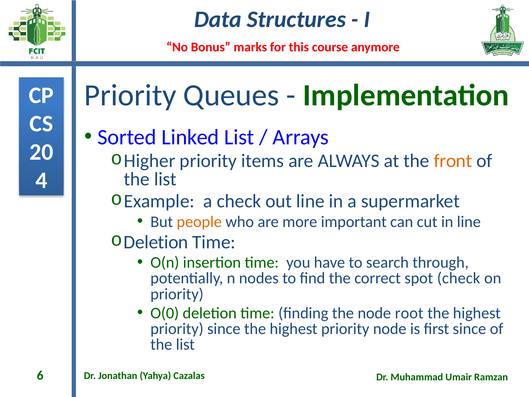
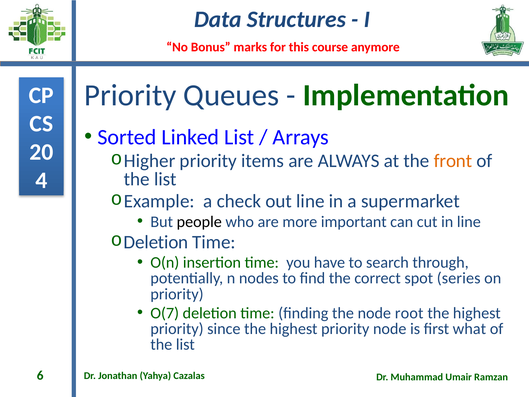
people colour: orange -> black
spot check: check -> series
O(0: O(0 -> O(7
first since: since -> what
